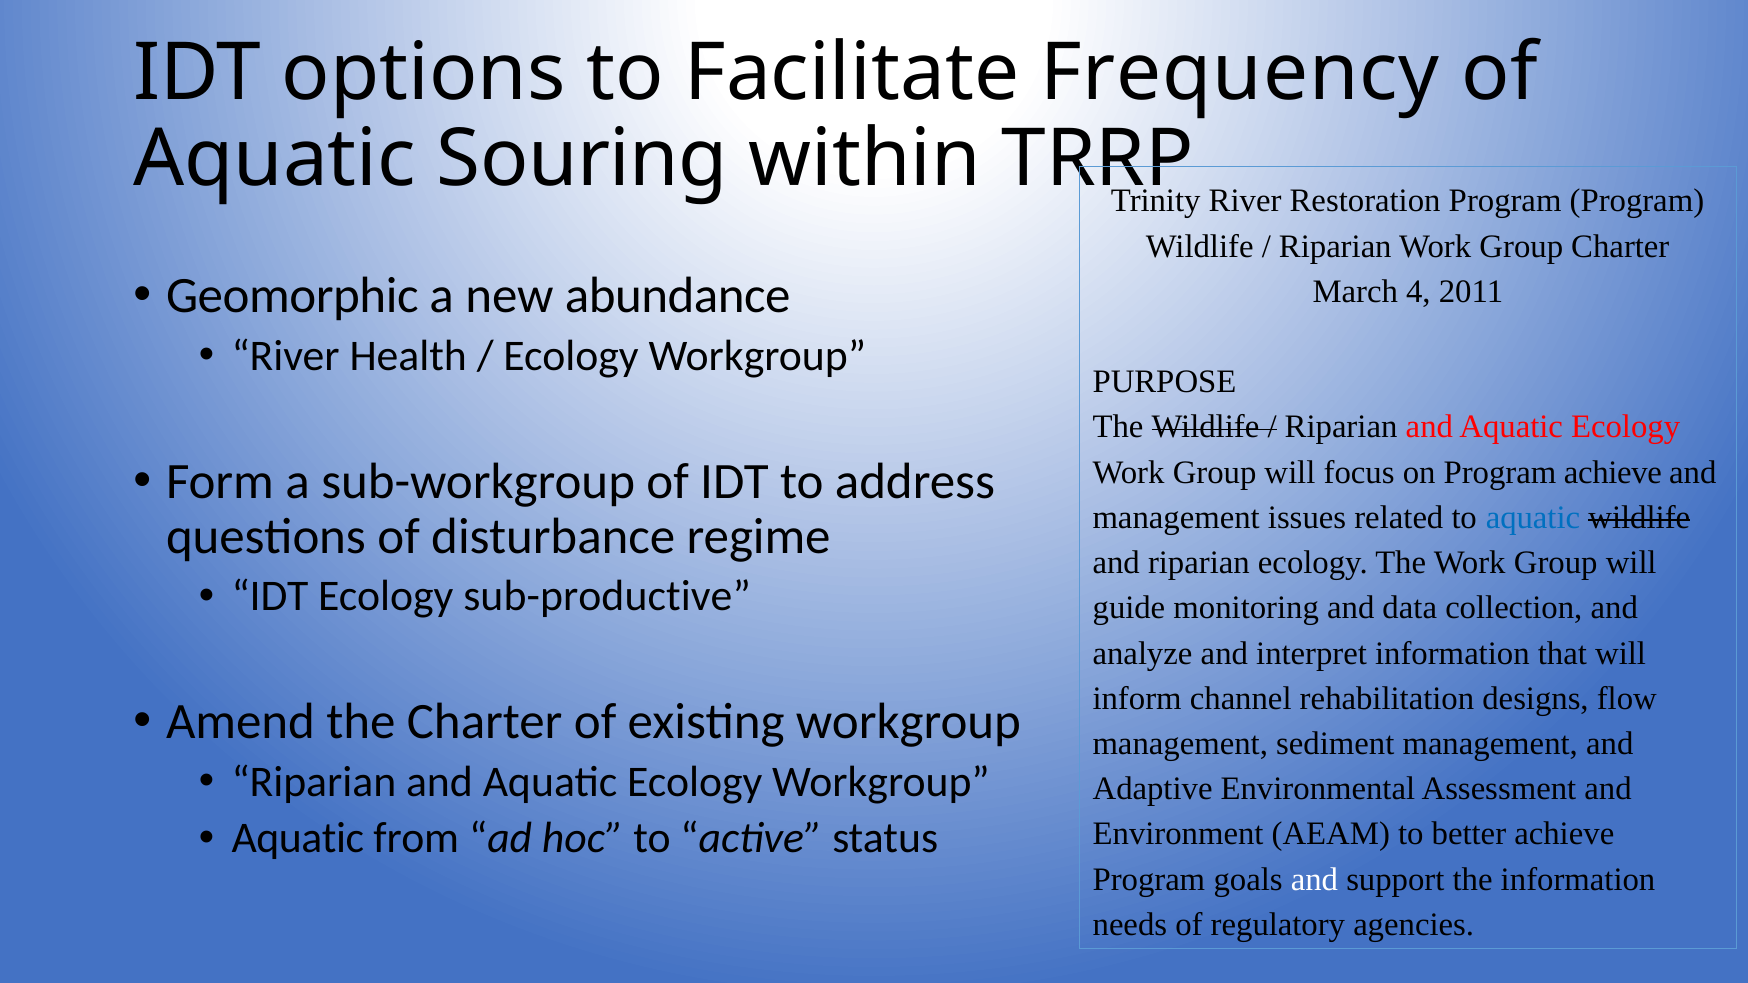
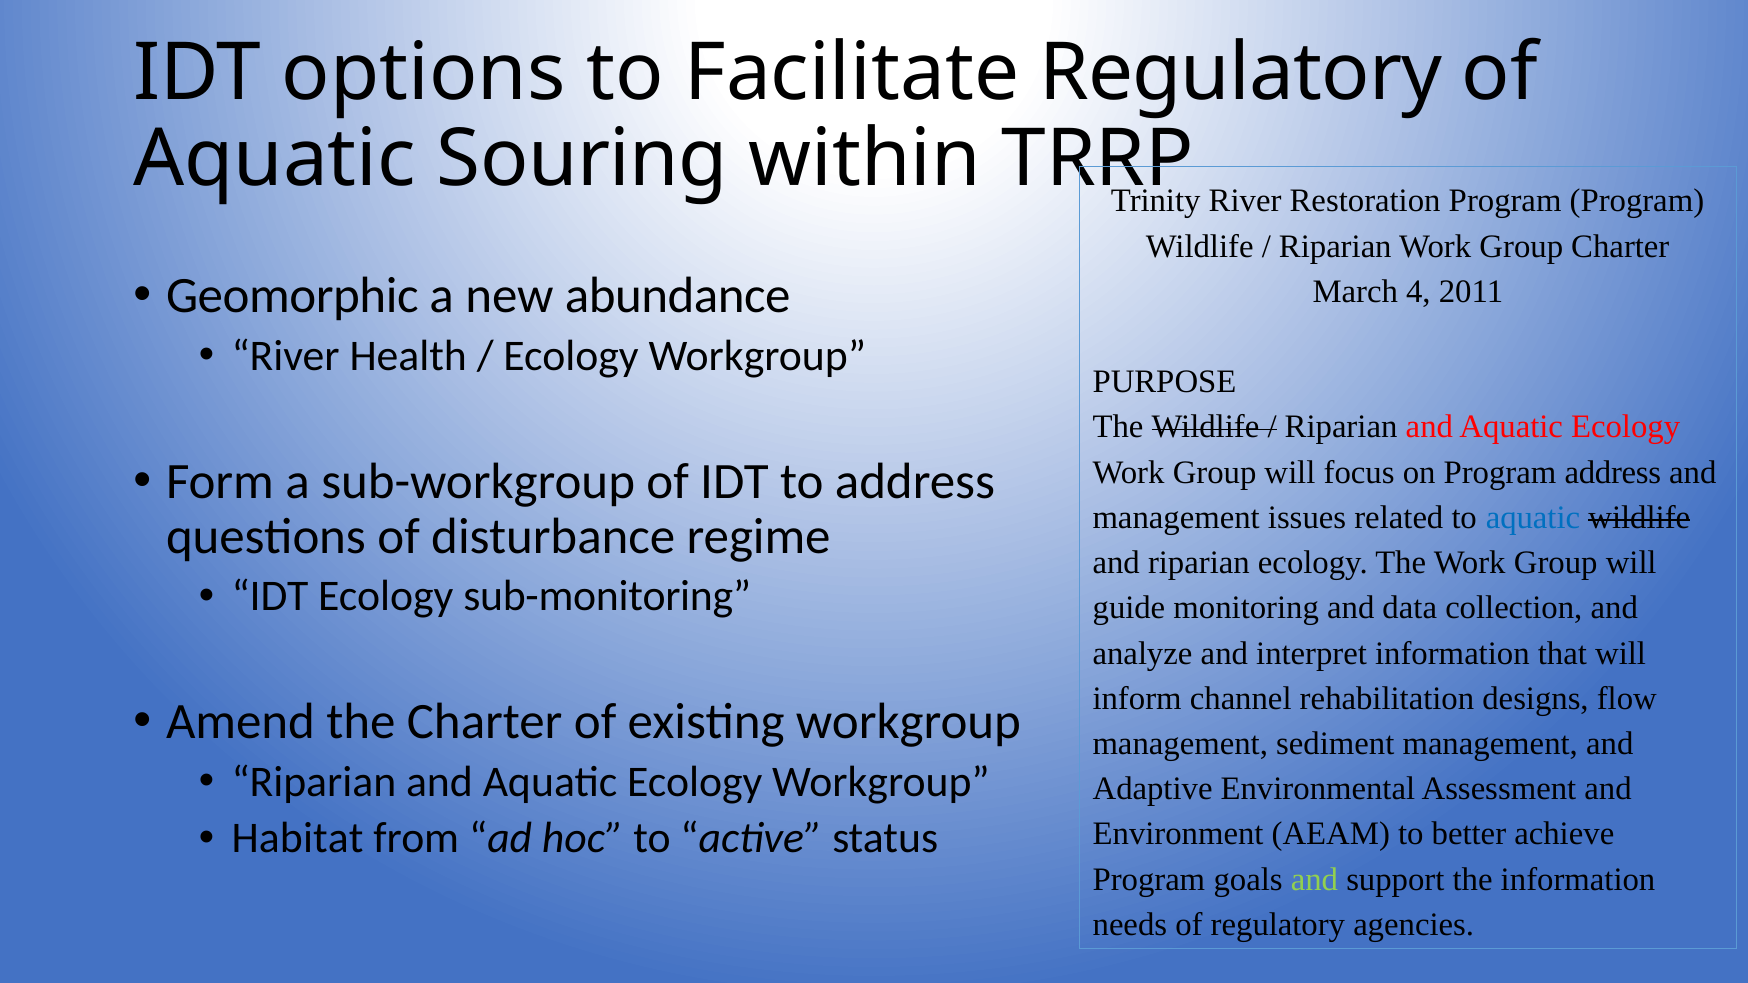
Facilitate Frequency: Frequency -> Regulatory
Program achieve: achieve -> address
sub-productive: sub-productive -> sub-monitoring
Aquatic at (298, 839): Aquatic -> Habitat
and at (1314, 879) colour: white -> light green
